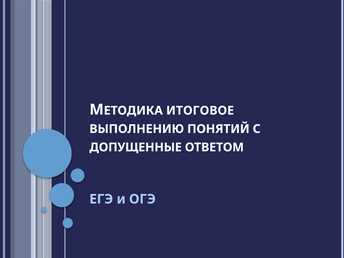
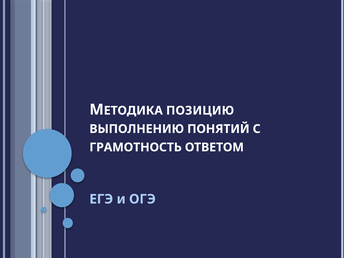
ИТОГОВОЕ: ИТОГОВОЕ -> ПОЗИЦИЮ
ДОПУЩЕННЫЕ: ДОПУЩЕННЫЕ -> ГРАМОТНОСТЬ
